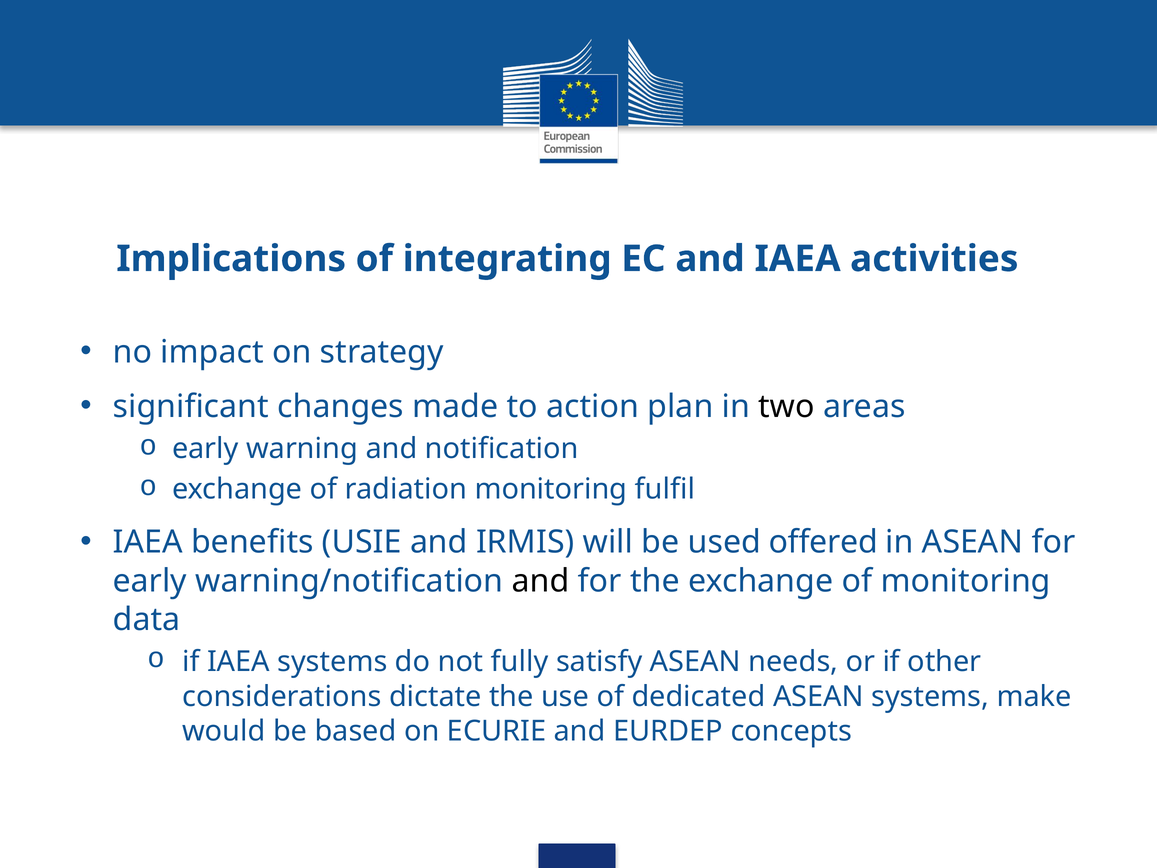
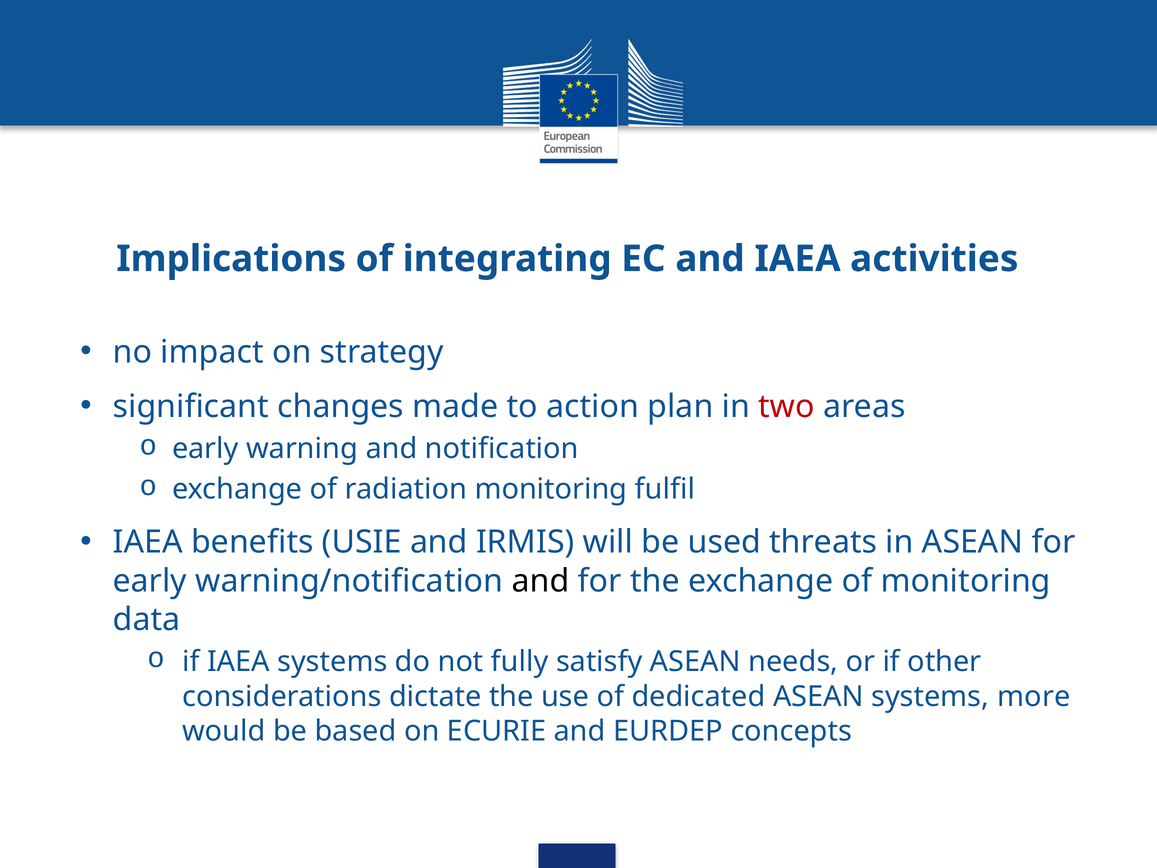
two colour: black -> red
offered: offered -> threats
make: make -> more
